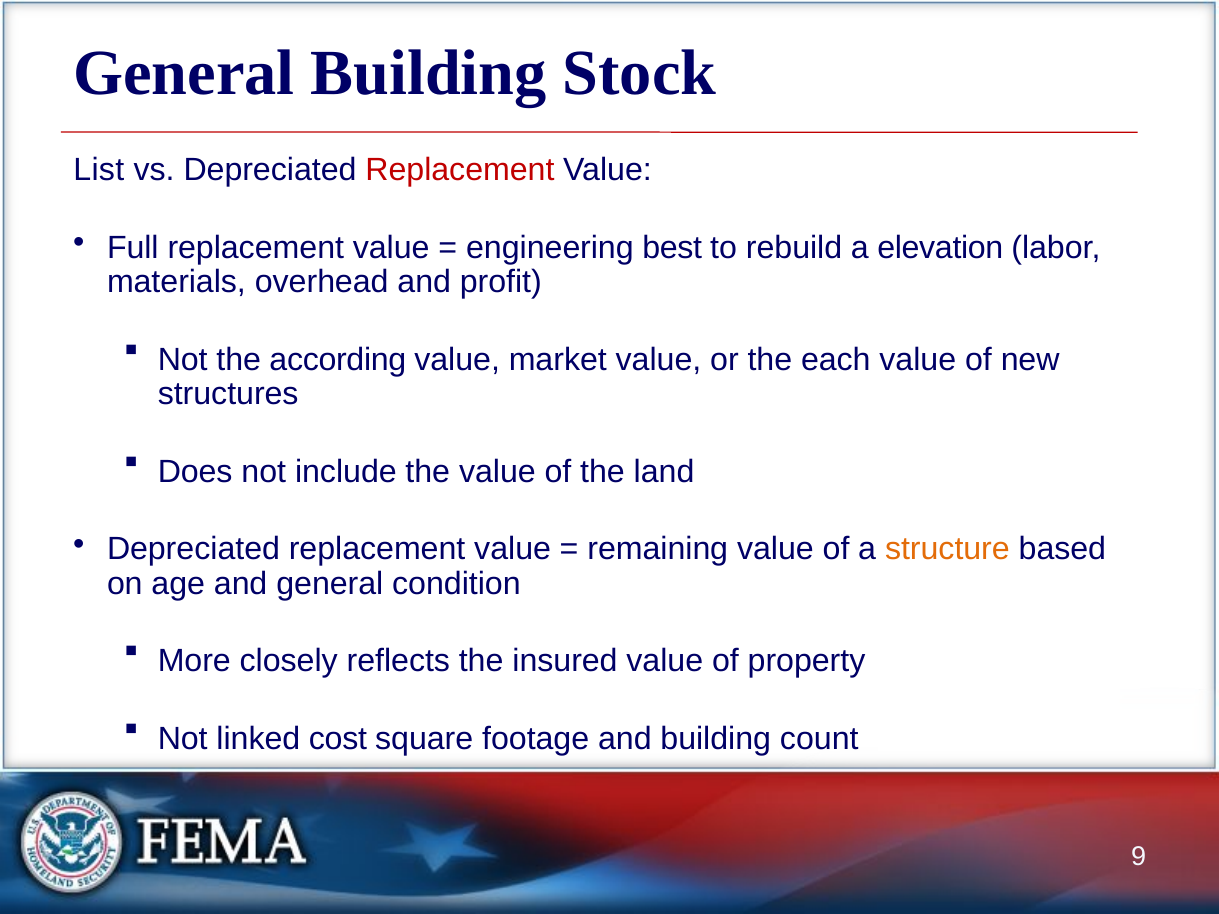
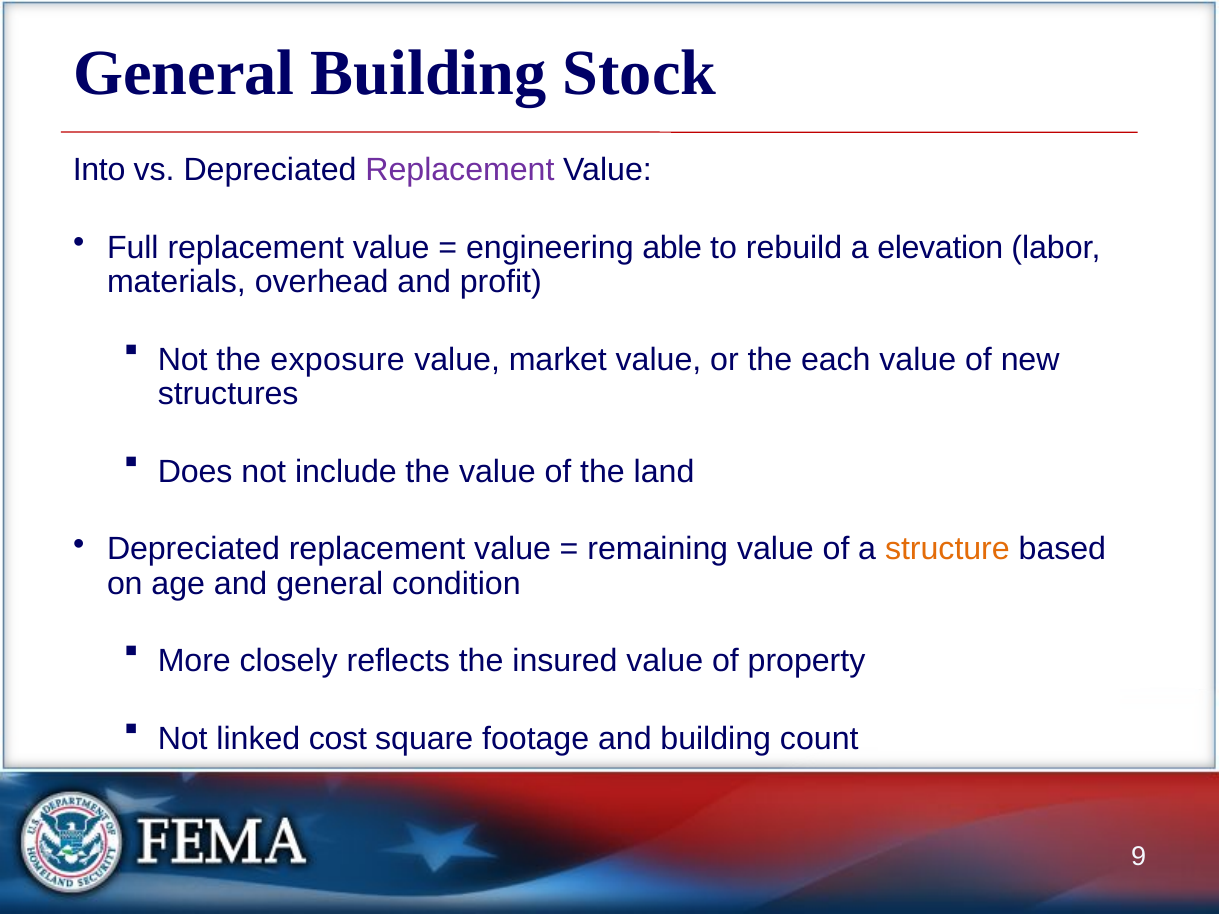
List: List -> Into
Replacement at (460, 170) colour: red -> purple
best: best -> able
according: according -> exposure
